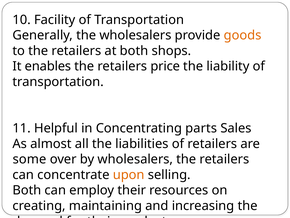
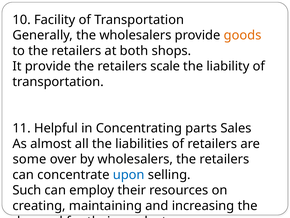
It enables: enables -> provide
price: price -> scale
upon colour: orange -> blue
Both at (27, 190): Both -> Such
